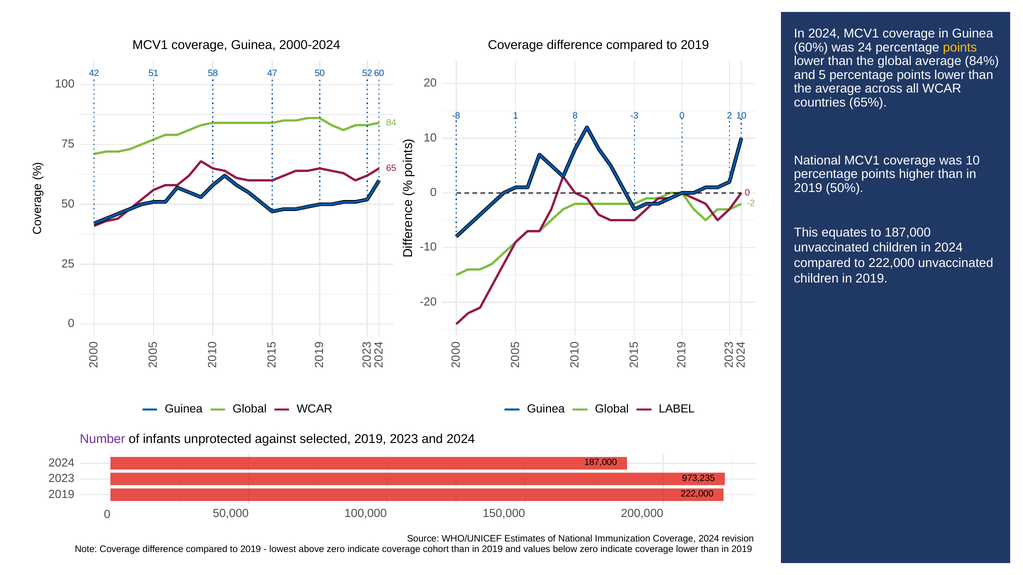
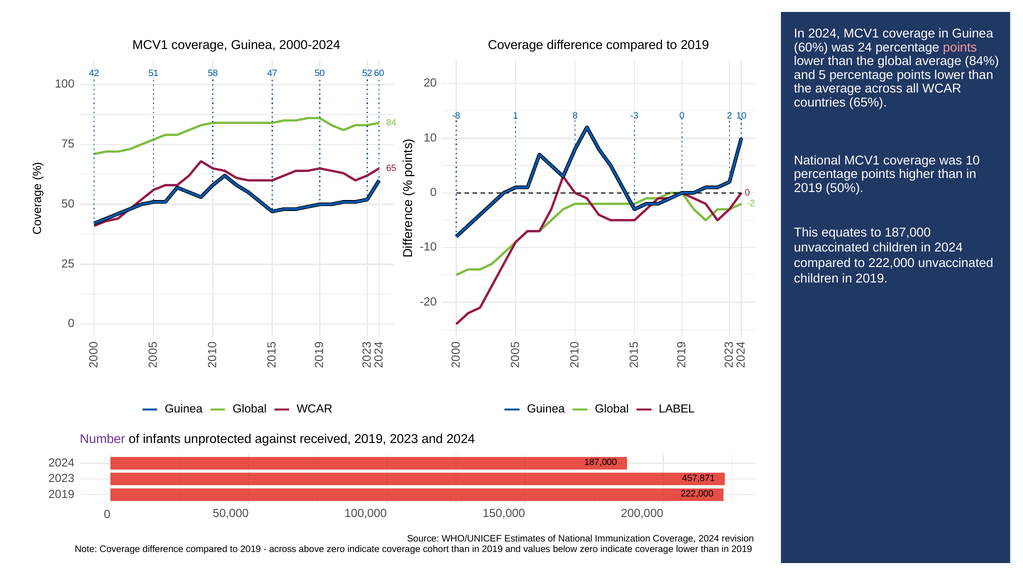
points at (960, 47) colour: yellow -> pink
selected: selected -> received
973,235: 973,235 -> 457,871
lowest at (283, 549): lowest -> across
